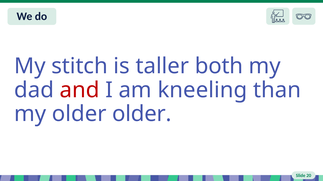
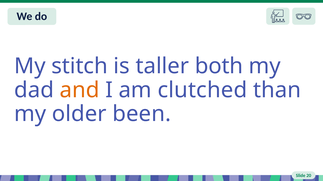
and colour: red -> orange
kneeling: kneeling -> clutched
older older: older -> been
